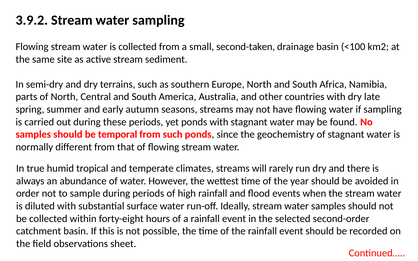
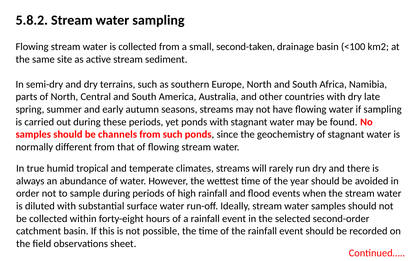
3.9.2: 3.9.2 -> 5.8.2
temporal: temporal -> channels
